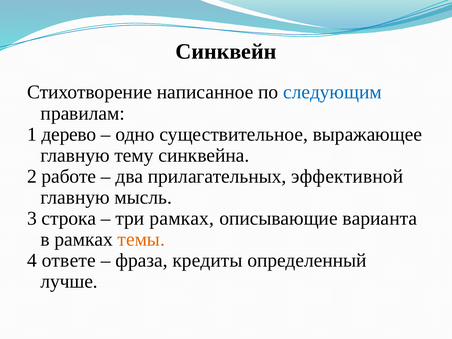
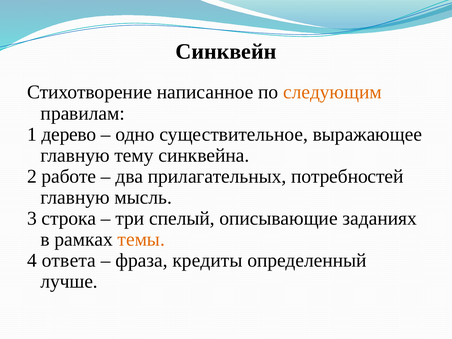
следующим colour: blue -> orange
эффективной: эффективной -> потребностей
три рамках: рамках -> спелый
варианта: варианта -> заданиях
ответе: ответе -> ответа
